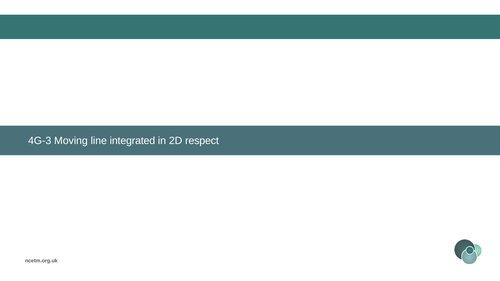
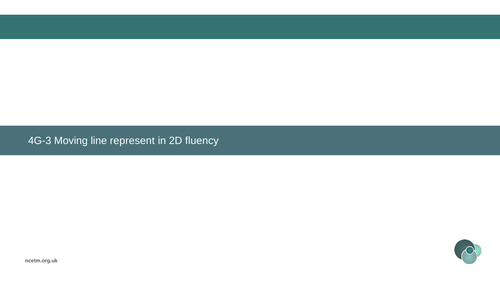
integrated: integrated -> represent
respect: respect -> fluency
